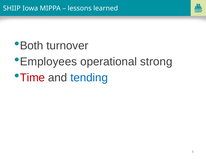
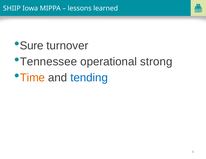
Both: Both -> Sure
Employees: Employees -> Tennessee
Time colour: red -> orange
